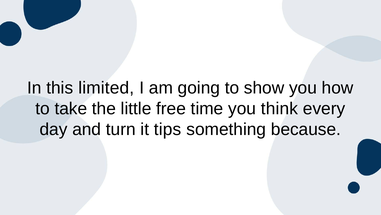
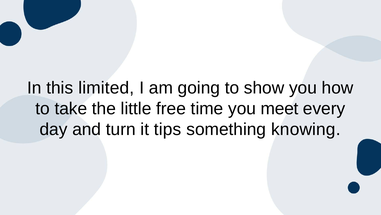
think: think -> meet
because: because -> knowing
